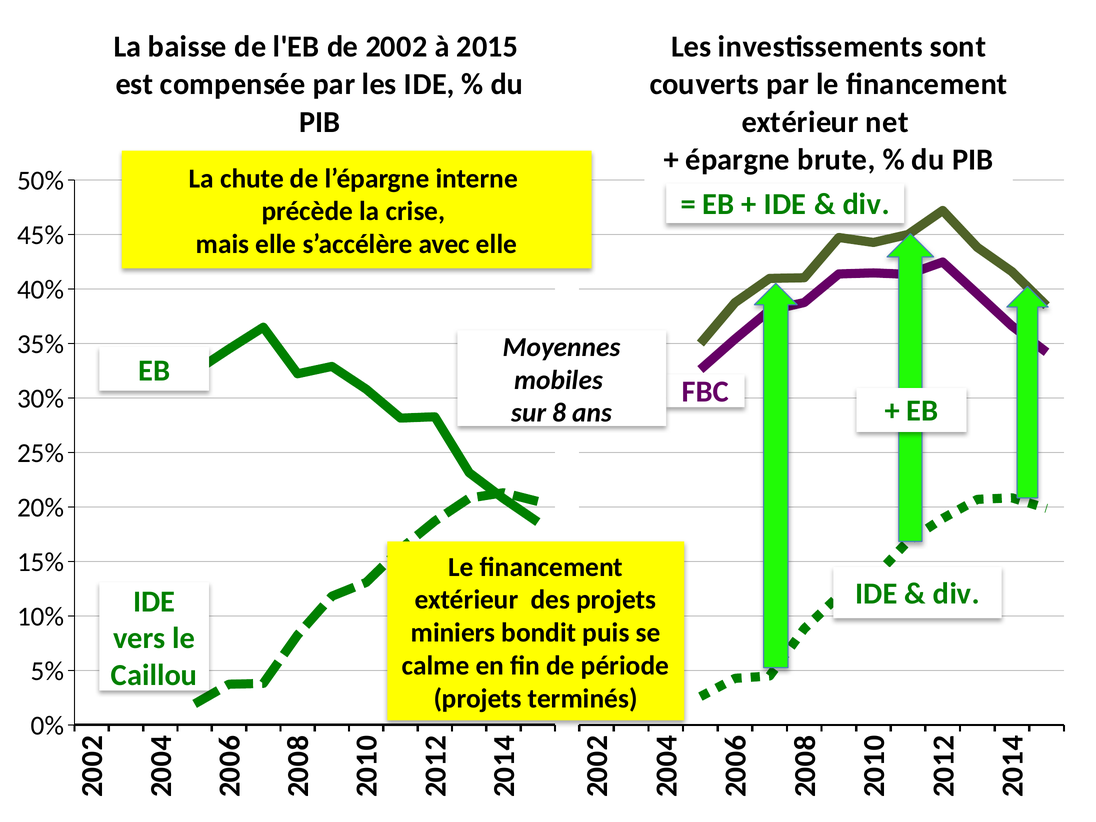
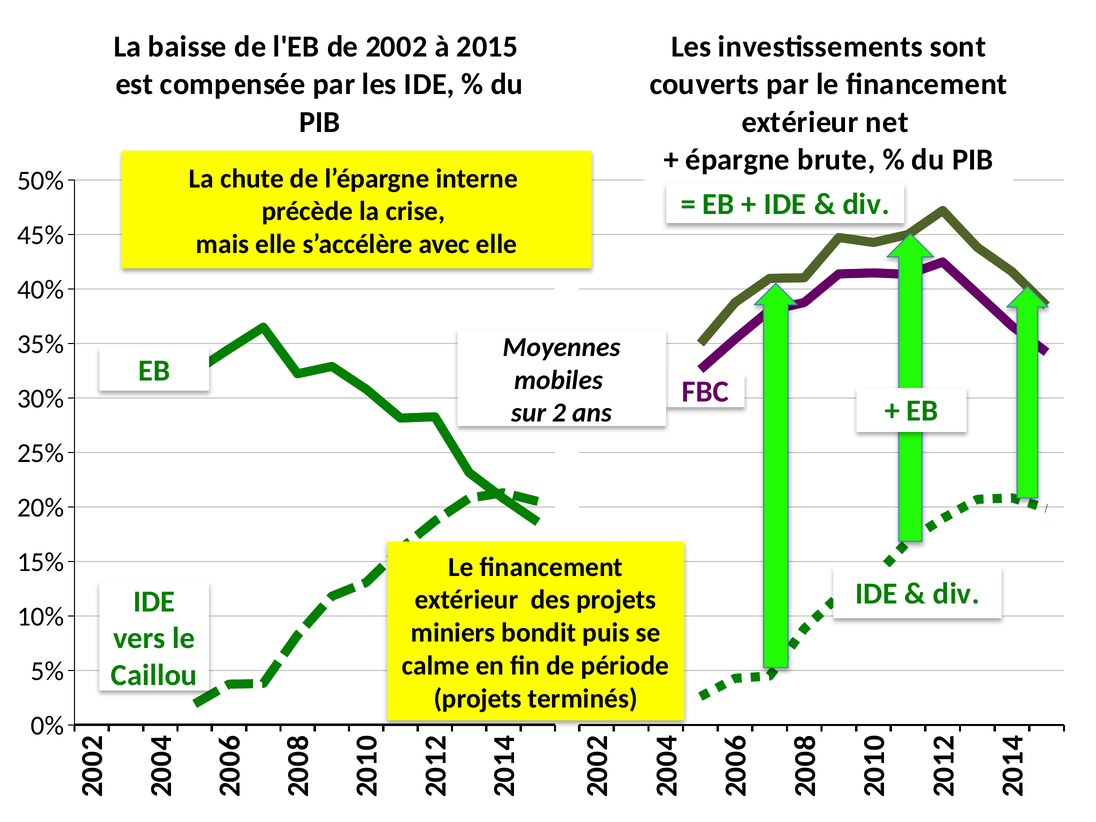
sur 8: 8 -> 2
